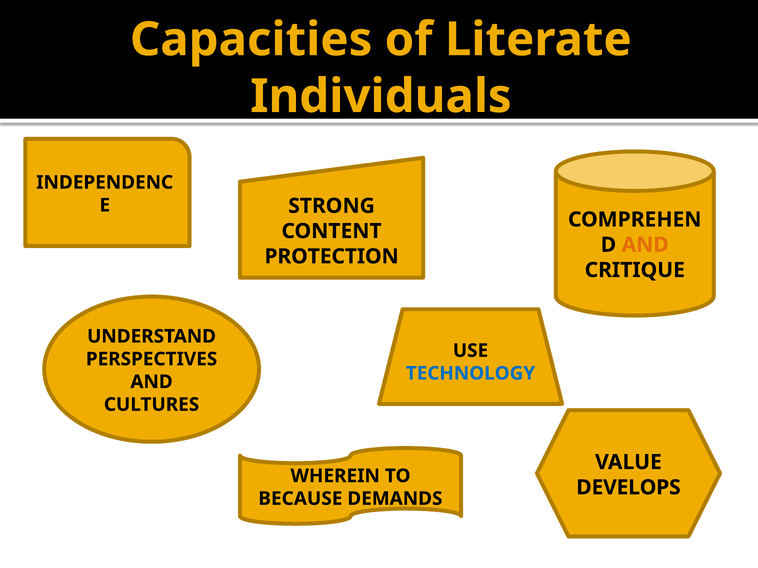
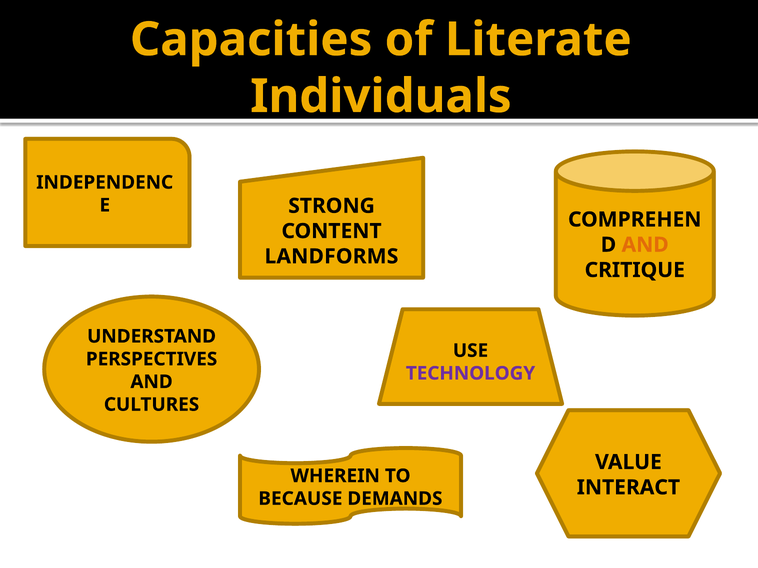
PROTECTION: PROTECTION -> LANDFORMS
TECHNOLOGY colour: blue -> purple
DEVELOPS: DEVELOPS -> INTERACT
